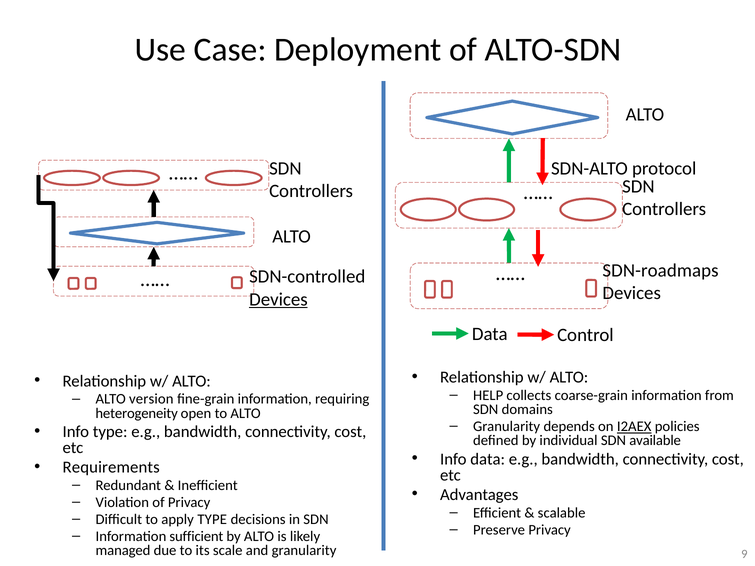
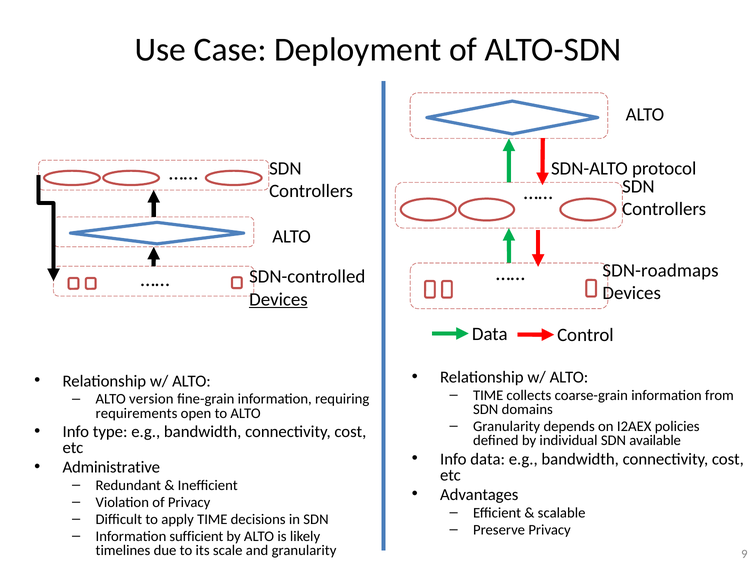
HELP at (488, 396): HELP -> TIME
heterogeneity: heterogeneity -> requirements
I2AEX underline: present -> none
Requirements: Requirements -> Administrative
apply TYPE: TYPE -> TIME
managed: managed -> timelines
